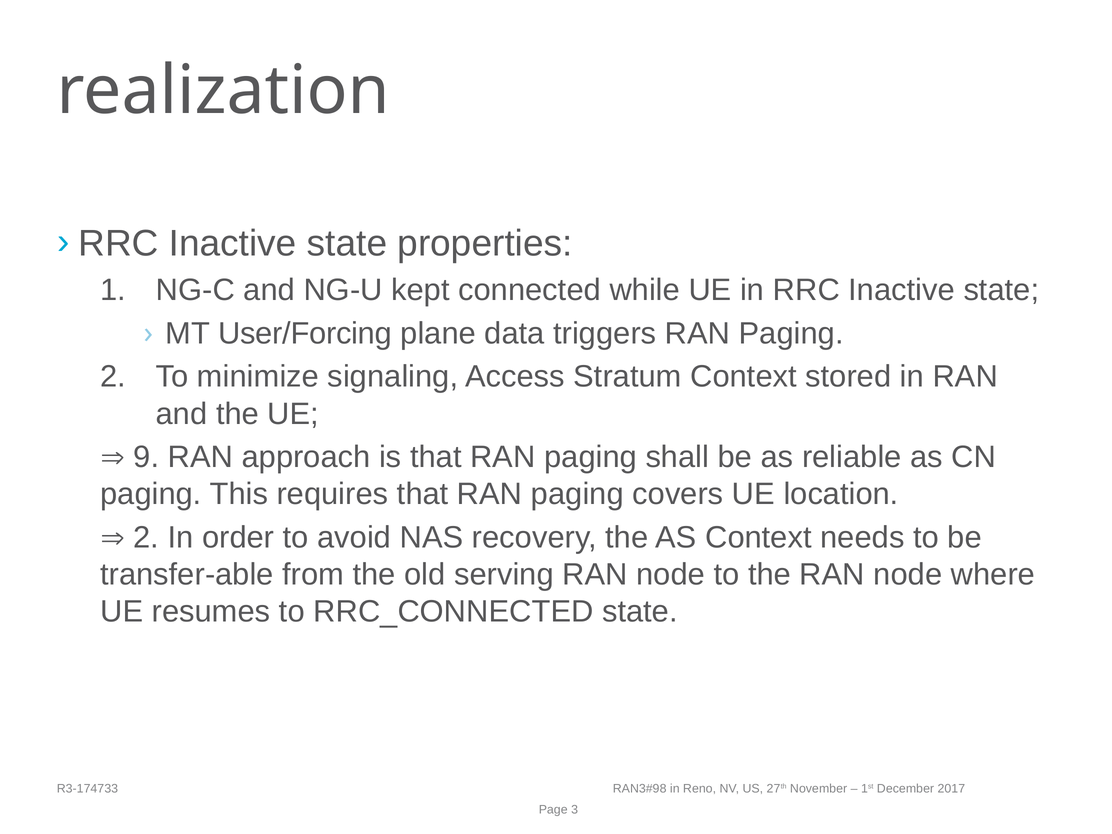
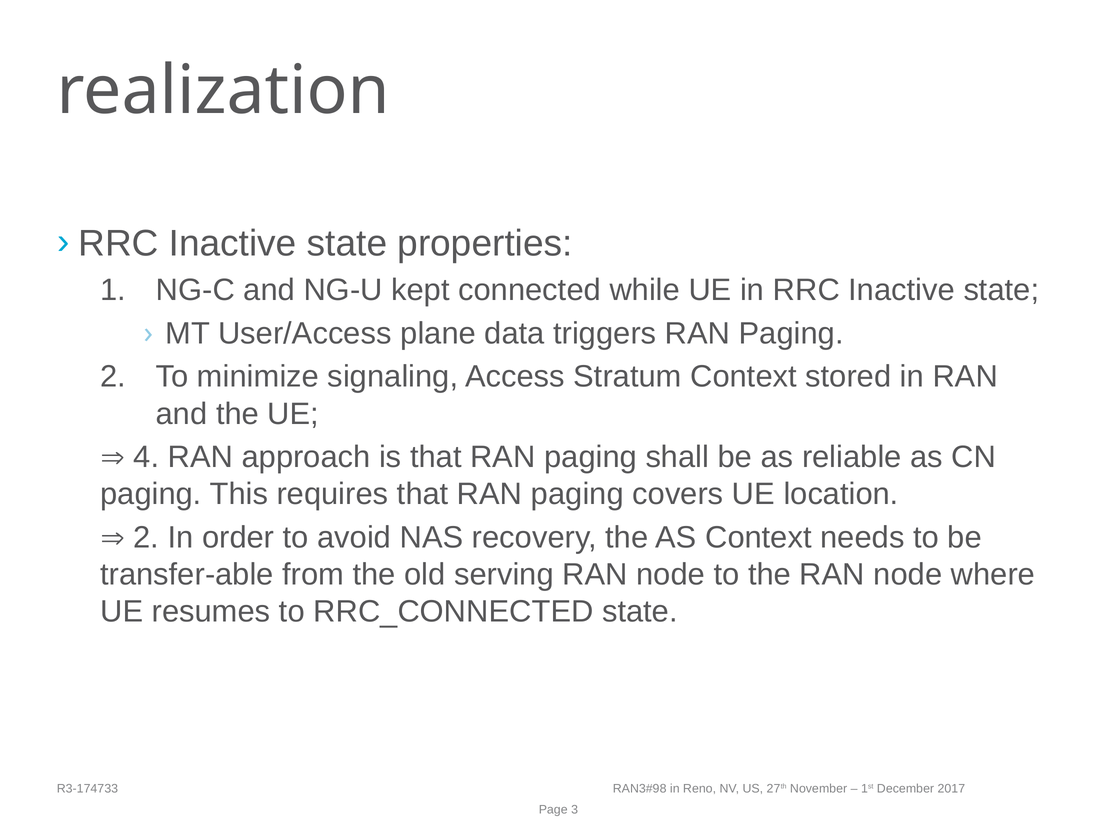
User/Forcing: User/Forcing -> User/Access
9: 9 -> 4
